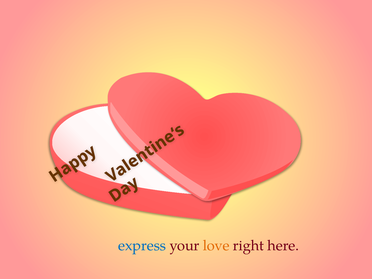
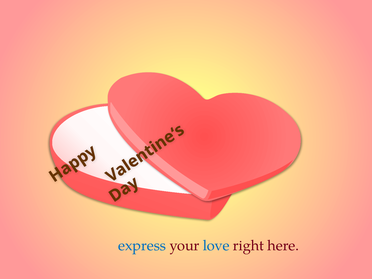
love colour: orange -> blue
